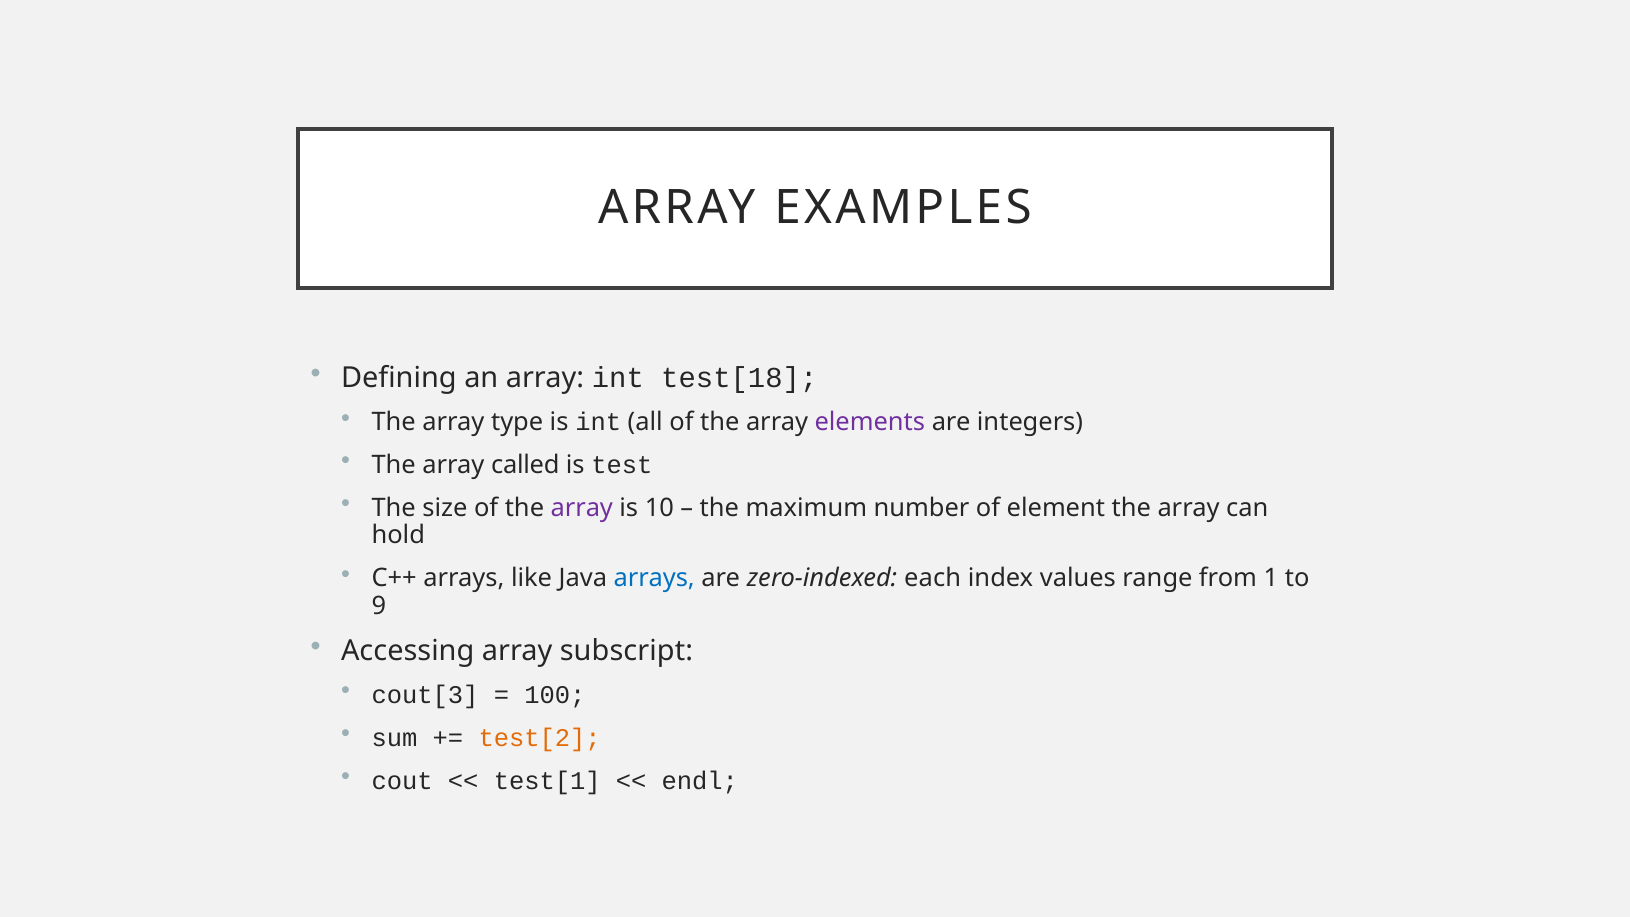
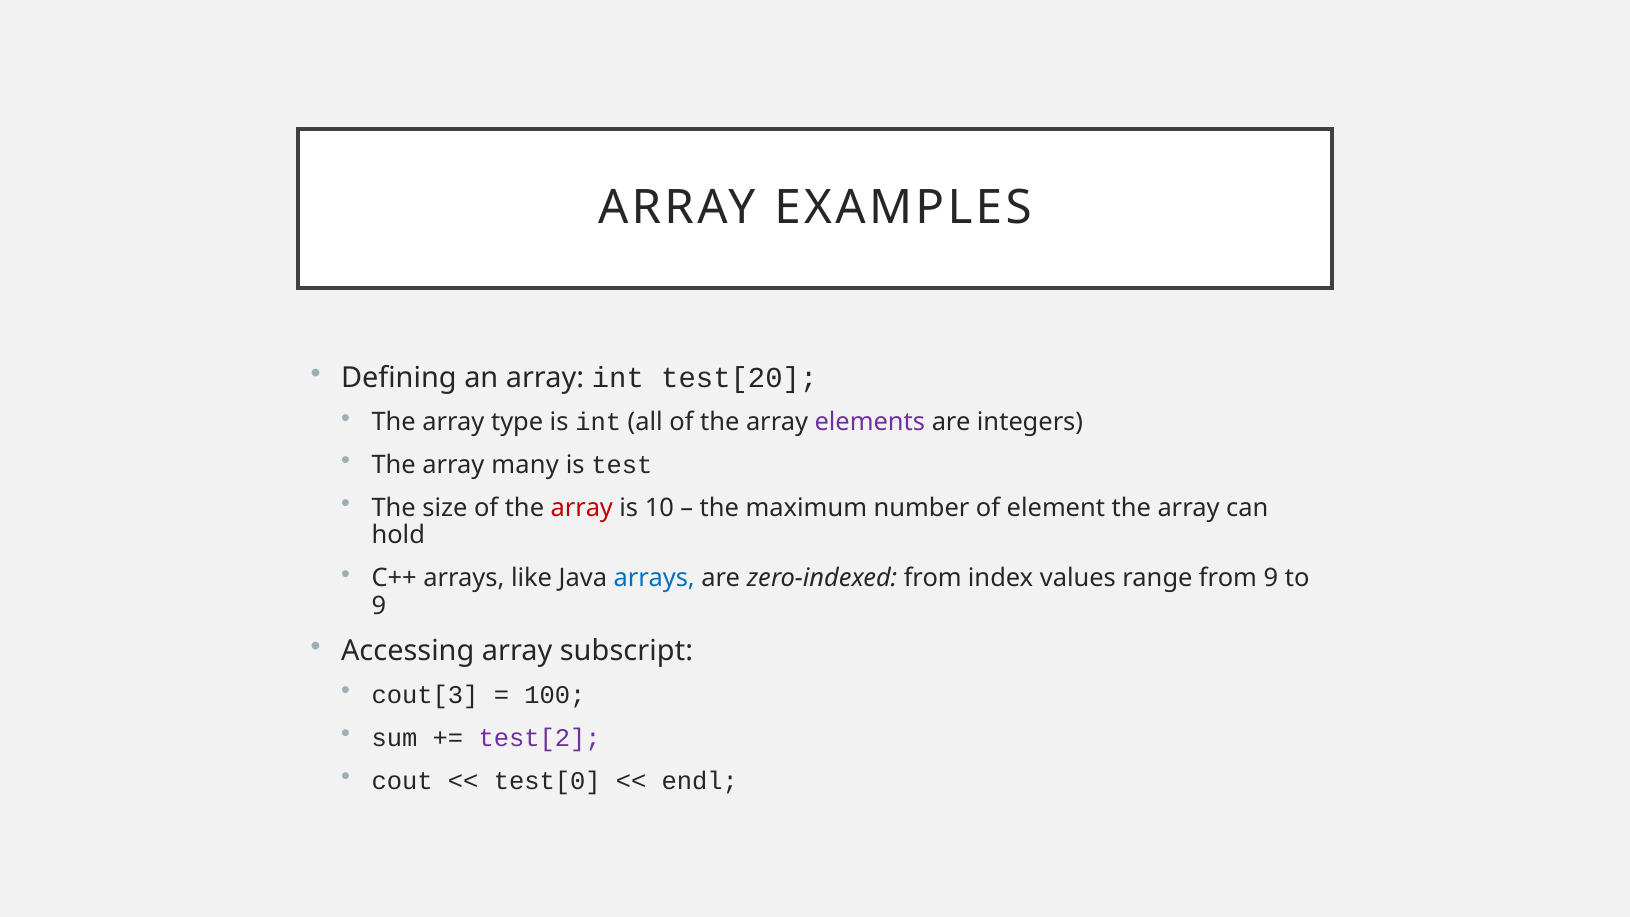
test[18: test[18 -> test[20
called: called -> many
array at (582, 508) colour: purple -> red
zero-indexed each: each -> from
from 1: 1 -> 9
test[2 colour: orange -> purple
test[1: test[1 -> test[0
